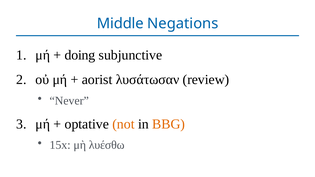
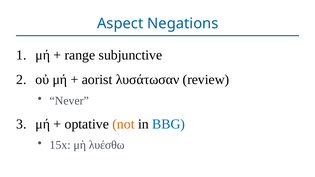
Middle: Middle -> Aspect
doing: doing -> range
BBG colour: orange -> blue
